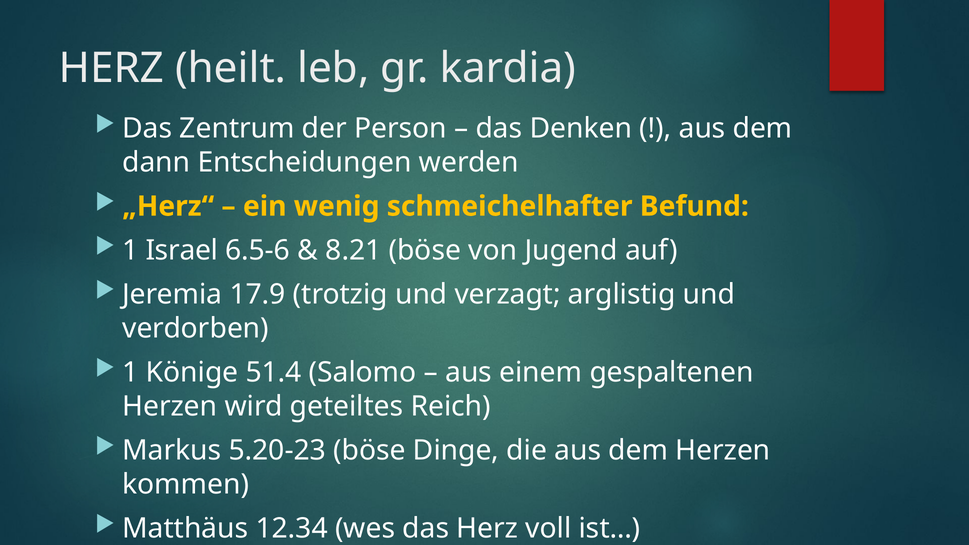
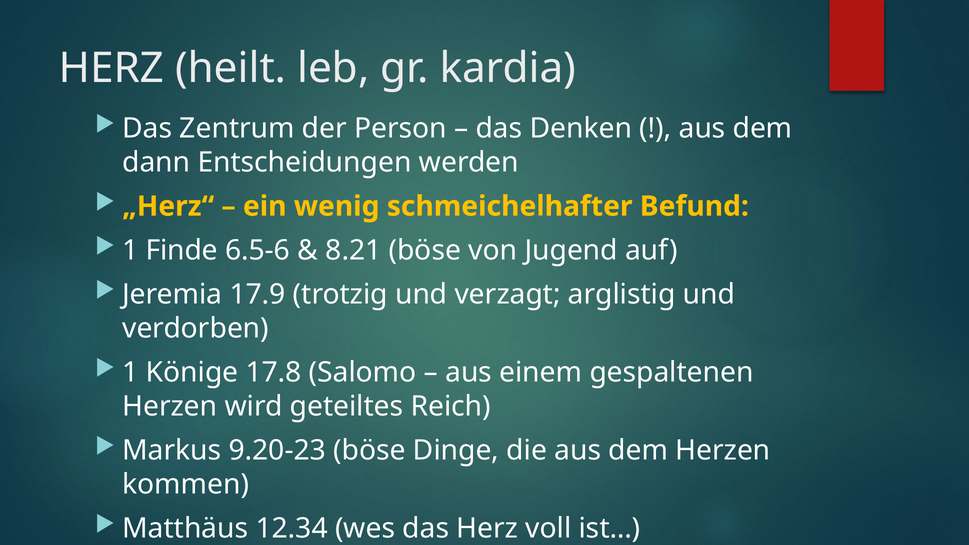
Israel: Israel -> Finde
51.4: 51.4 -> 17.8
5.20-23: 5.20-23 -> 9.20-23
